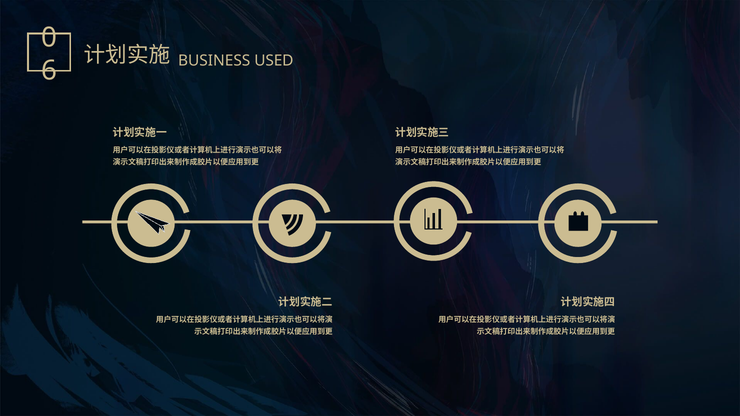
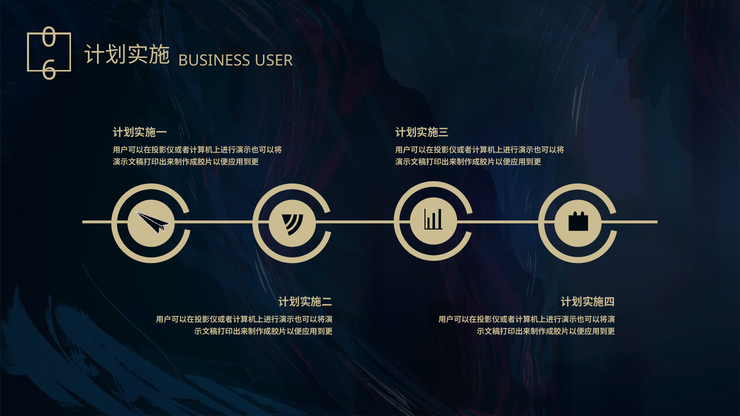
USED: USED -> USER
